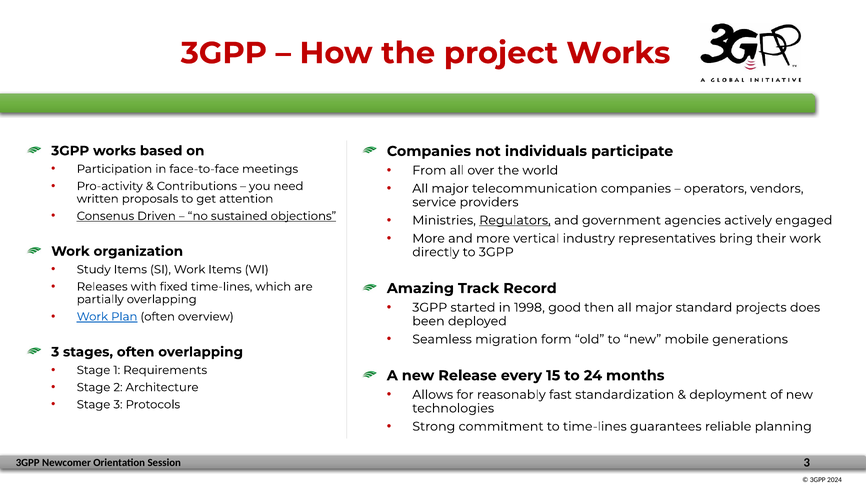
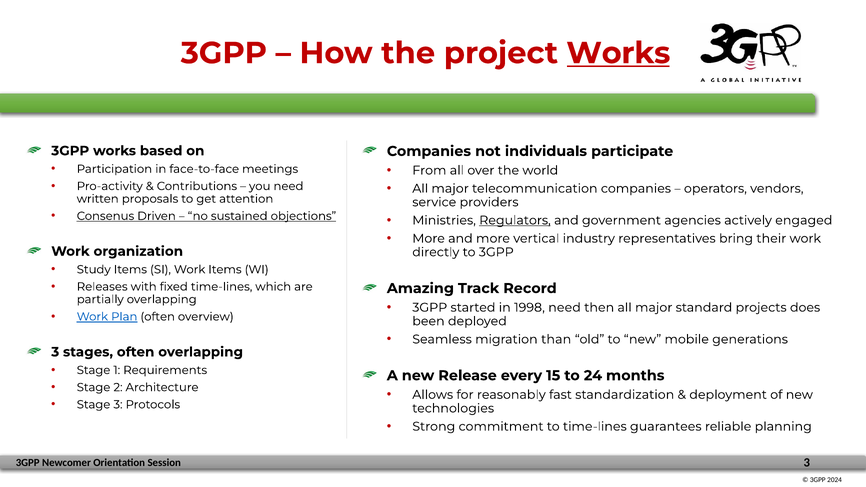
Works at (618, 53) underline: none -> present
1998 good: good -> need
form: form -> than
